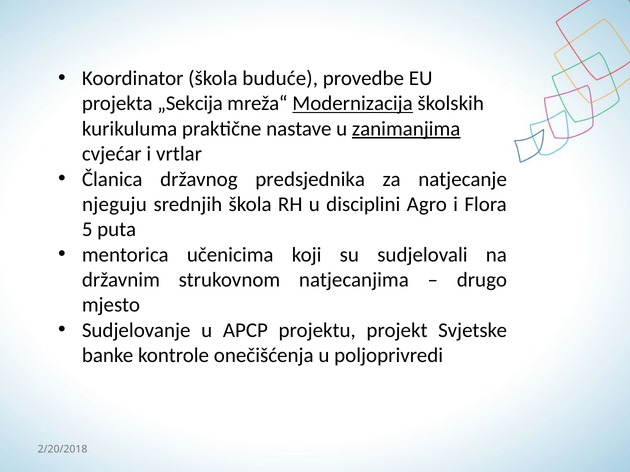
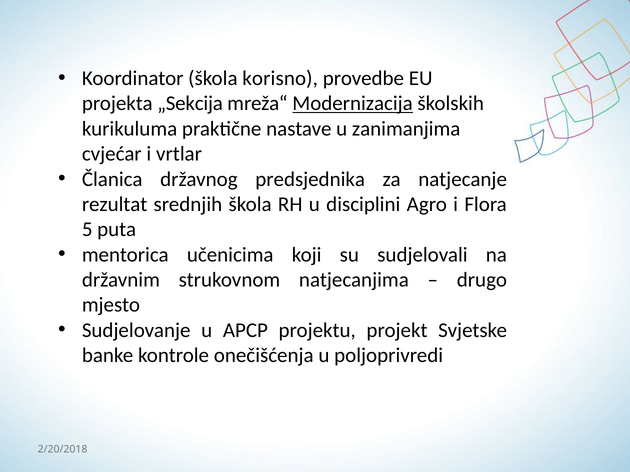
buduće: buduće -> korisno
zanimanjima underline: present -> none
njeguju: njeguju -> rezultat
